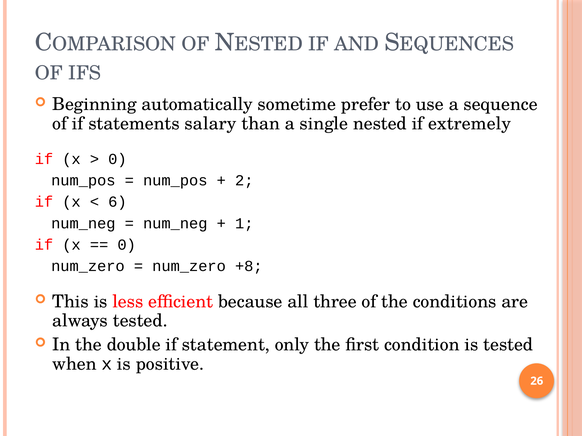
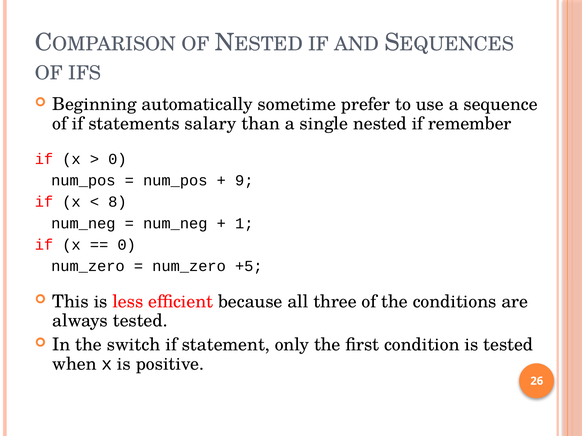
extremely: extremely -> remember
2: 2 -> 9
6: 6 -> 8
+8: +8 -> +5
double: double -> switch
